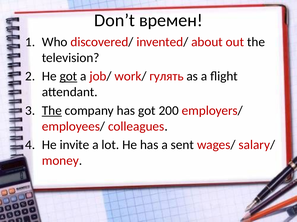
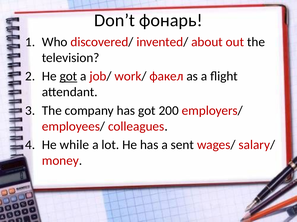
времен: времен -> фонарь
гулять: гулять -> факел
The at (52, 111) underline: present -> none
invite: invite -> while
